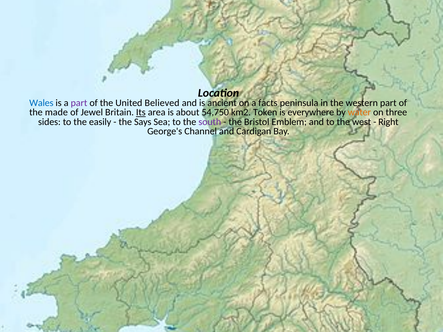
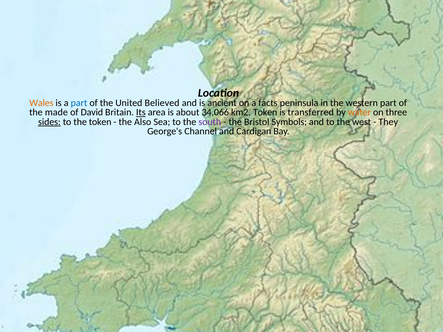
Wales colour: blue -> orange
part at (79, 103) colour: purple -> blue
Jewel: Jewel -> David
54,750: 54,750 -> 34,066
everywhere: everywhere -> transferred
sides underline: none -> present
the easily: easily -> token
Says: Says -> Also
Emblem: Emblem -> Symbols
Right: Right -> They
